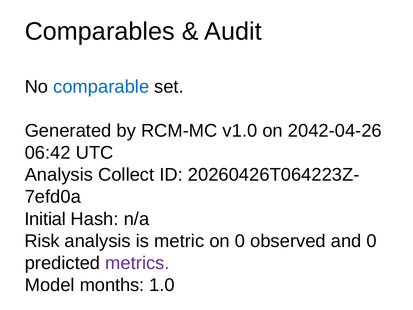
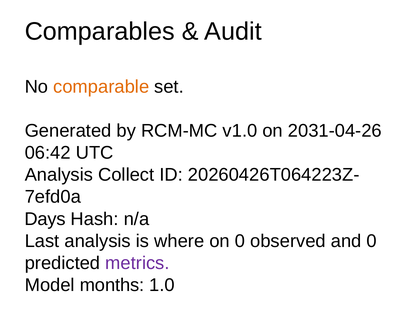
comparable colour: blue -> orange
2042-04-26: 2042-04-26 -> 2031-04-26
Initial: Initial -> Days
Risk: Risk -> Last
metric: metric -> where
